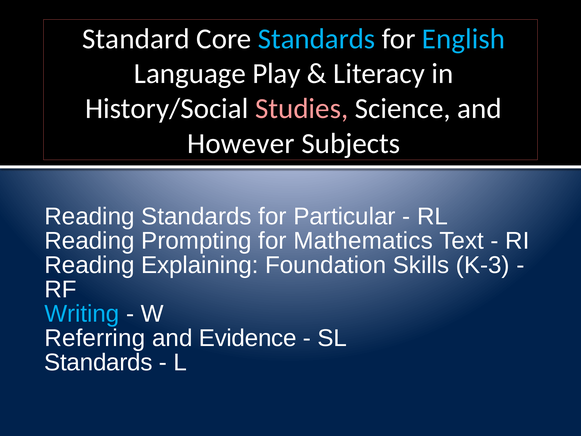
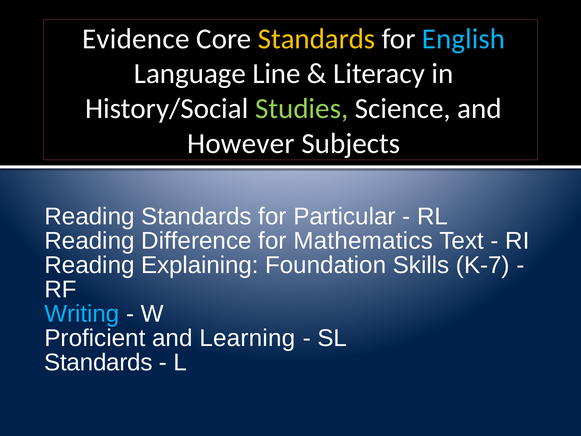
Standard: Standard -> Evidence
Standards at (317, 39) colour: light blue -> yellow
Play: Play -> Line
Studies colour: pink -> light green
Prompting: Prompting -> Difference
K-3: K-3 -> K-7
Referring: Referring -> Proficient
Evidence: Evidence -> Learning
